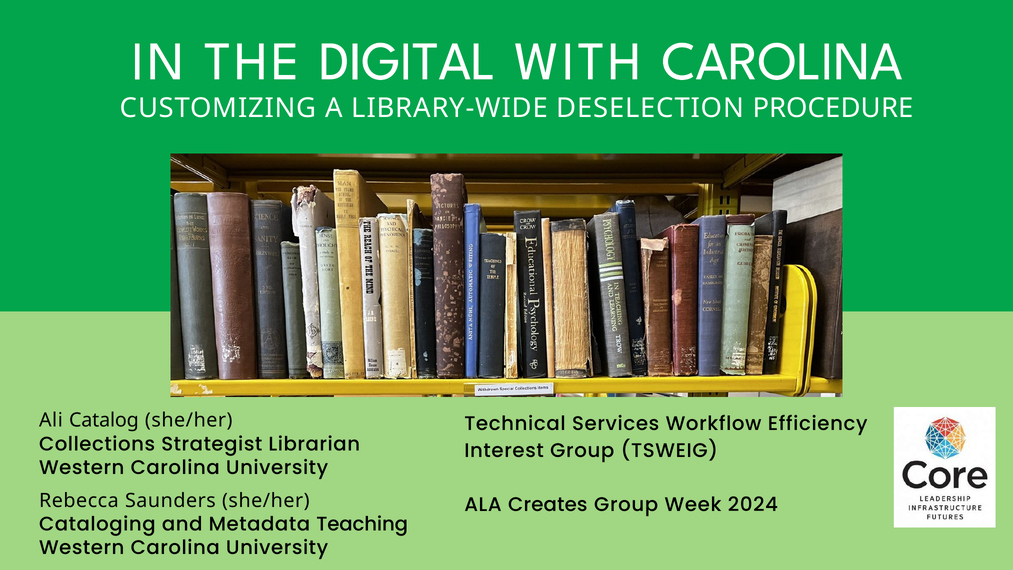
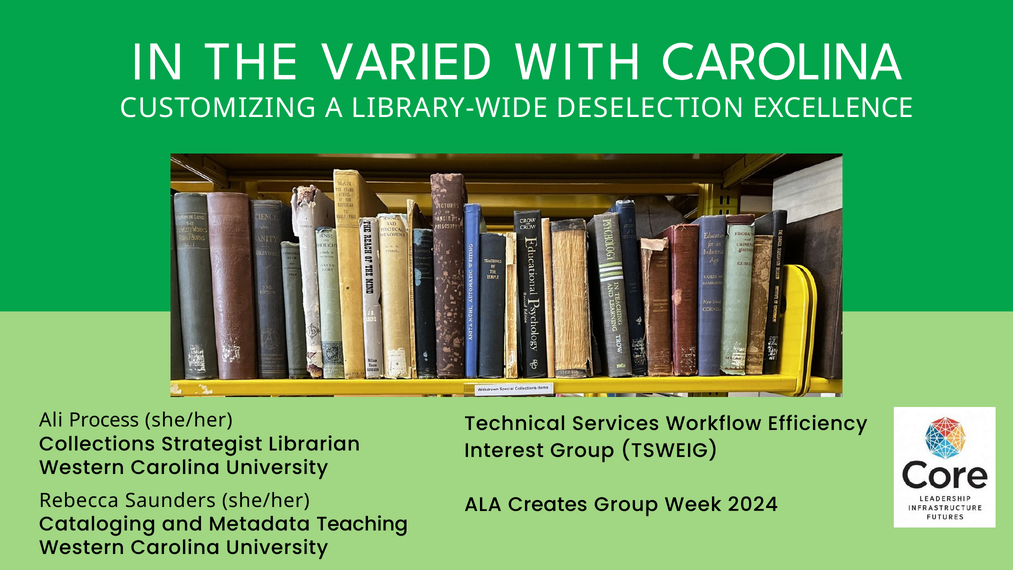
DIGITAL: DIGITAL -> VARIED
PROCEDURE: PROCEDURE -> EXCELLENCE
Catalog: Catalog -> Process
